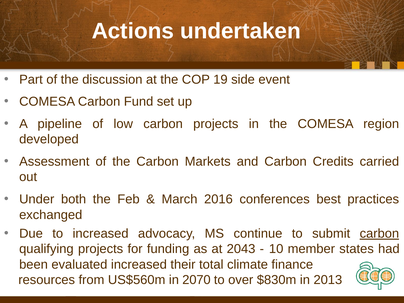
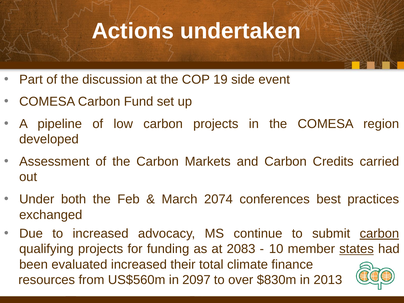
2016: 2016 -> 2074
2043: 2043 -> 2083
states underline: none -> present
2070: 2070 -> 2097
